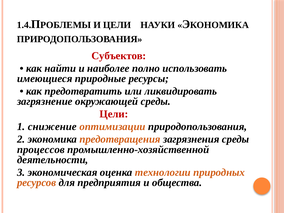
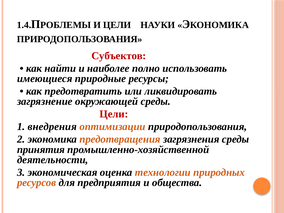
снижение: снижение -> внедрения
процессов: процессов -> принятия
